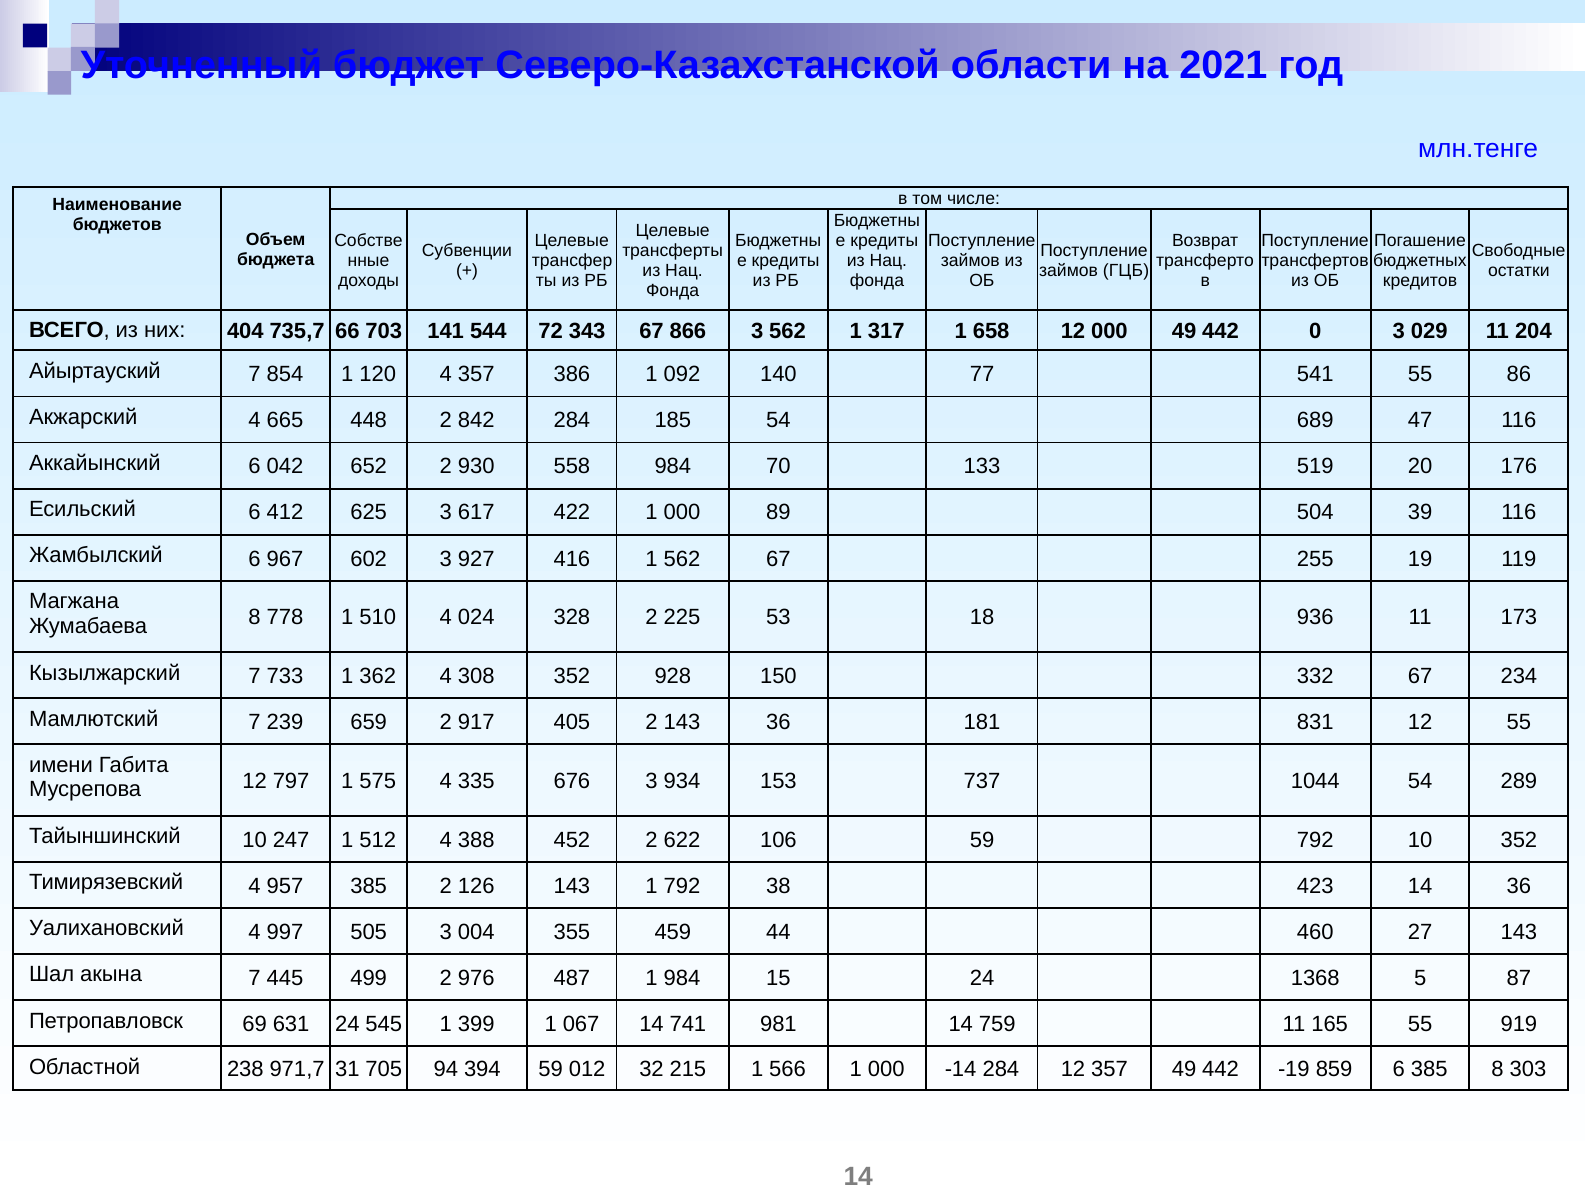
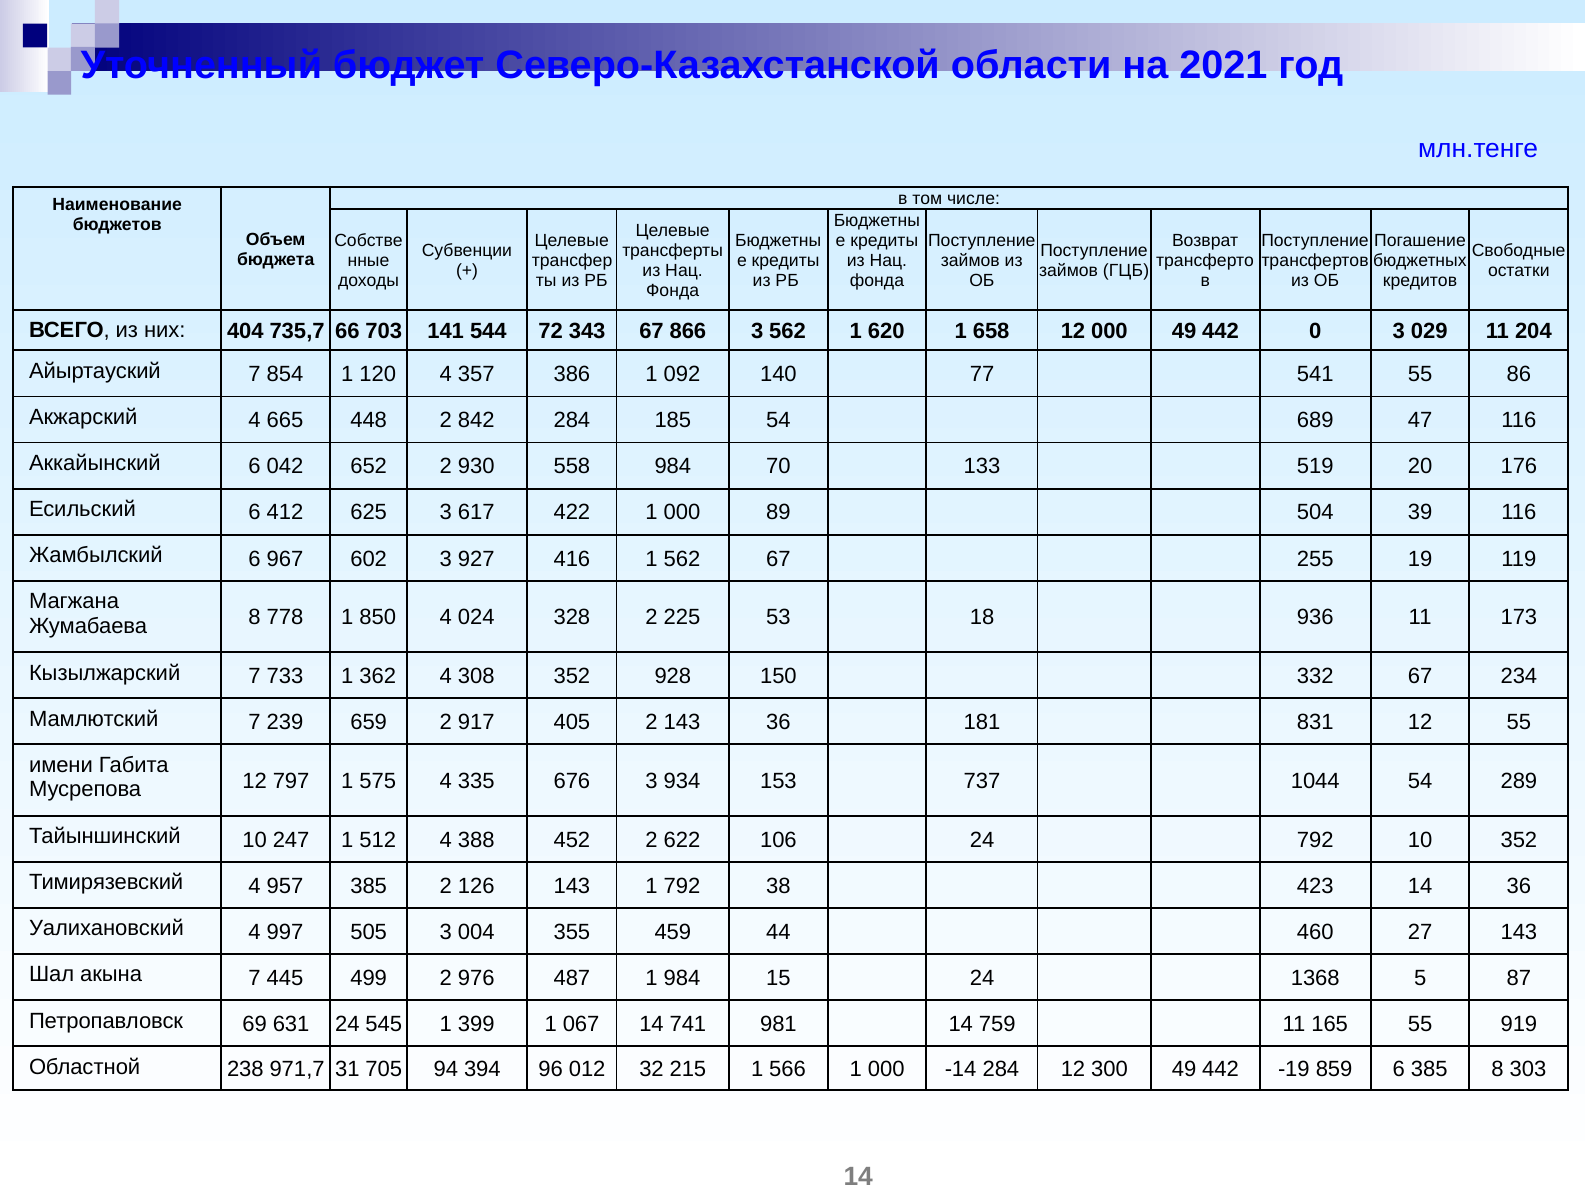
317: 317 -> 620
510: 510 -> 850
106 59: 59 -> 24
394 59: 59 -> 96
12 357: 357 -> 300
